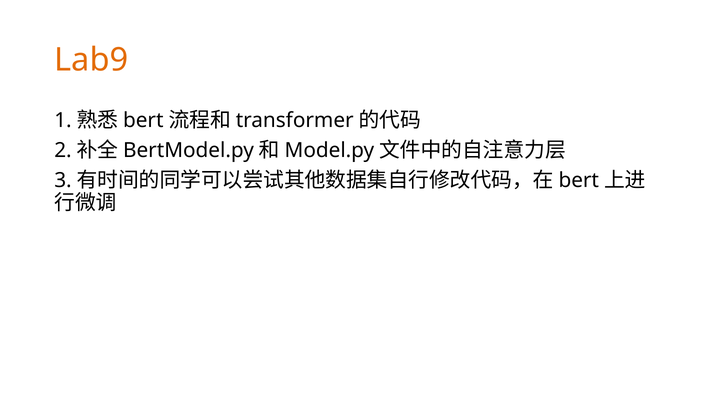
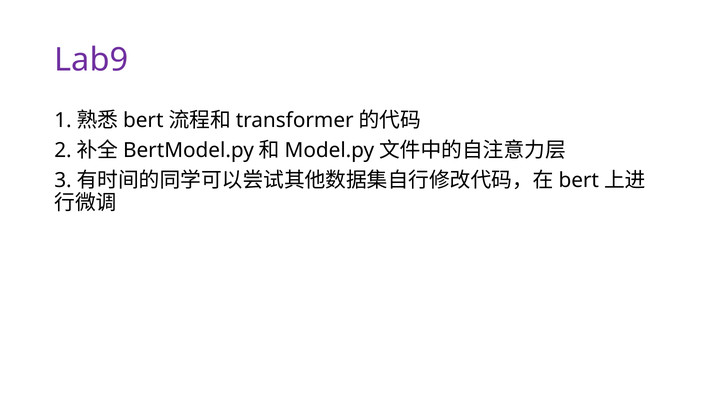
Lab9 colour: orange -> purple
